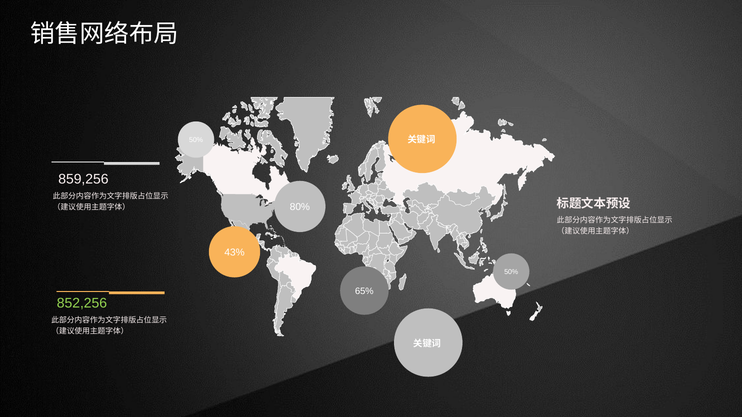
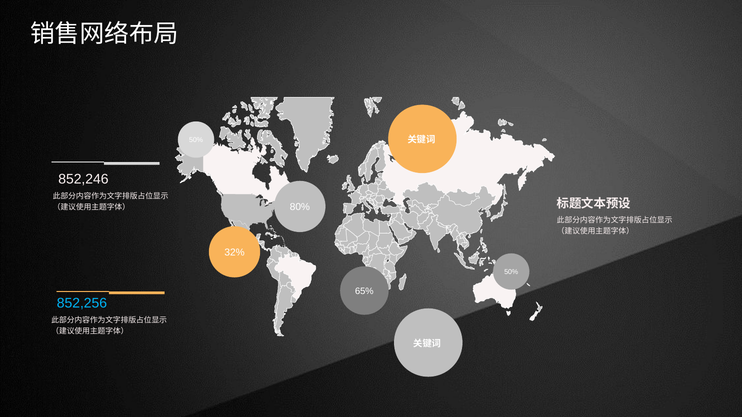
859,256: 859,256 -> 852,246
43%: 43% -> 32%
852,256 colour: light green -> light blue
